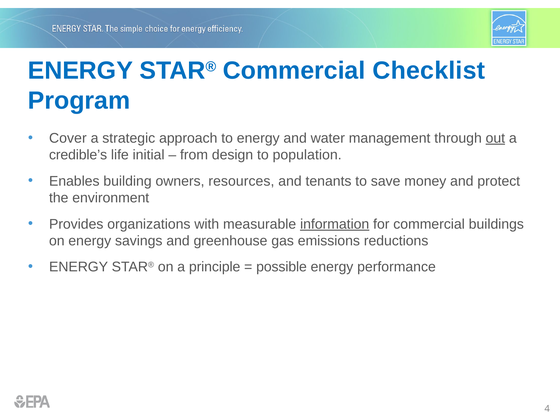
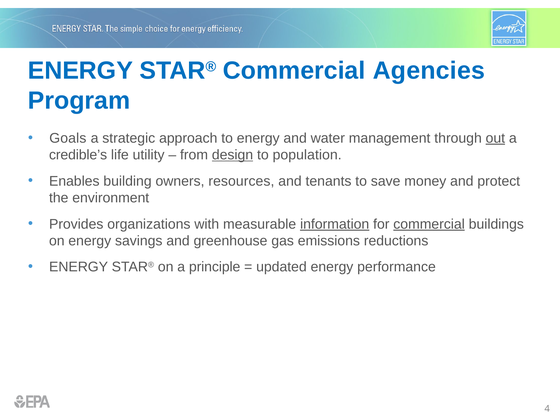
Checklist: Checklist -> Agencies
Cover: Cover -> Goals
initial: initial -> utility
design underline: none -> present
commercial at (429, 224) underline: none -> present
possible: possible -> updated
